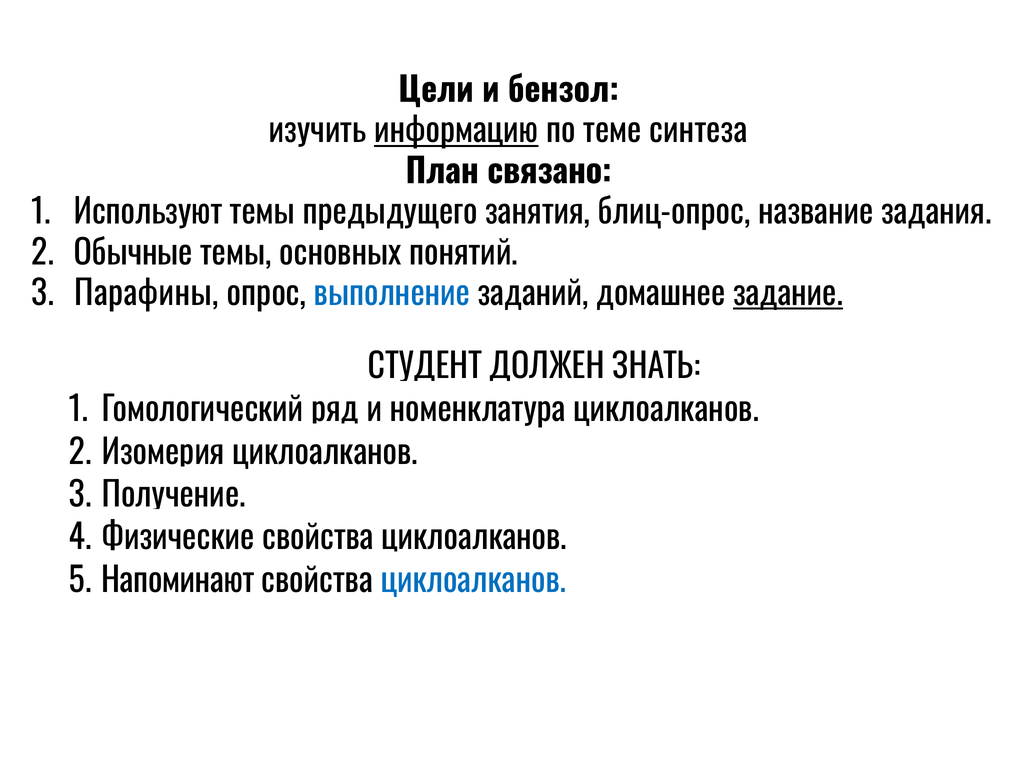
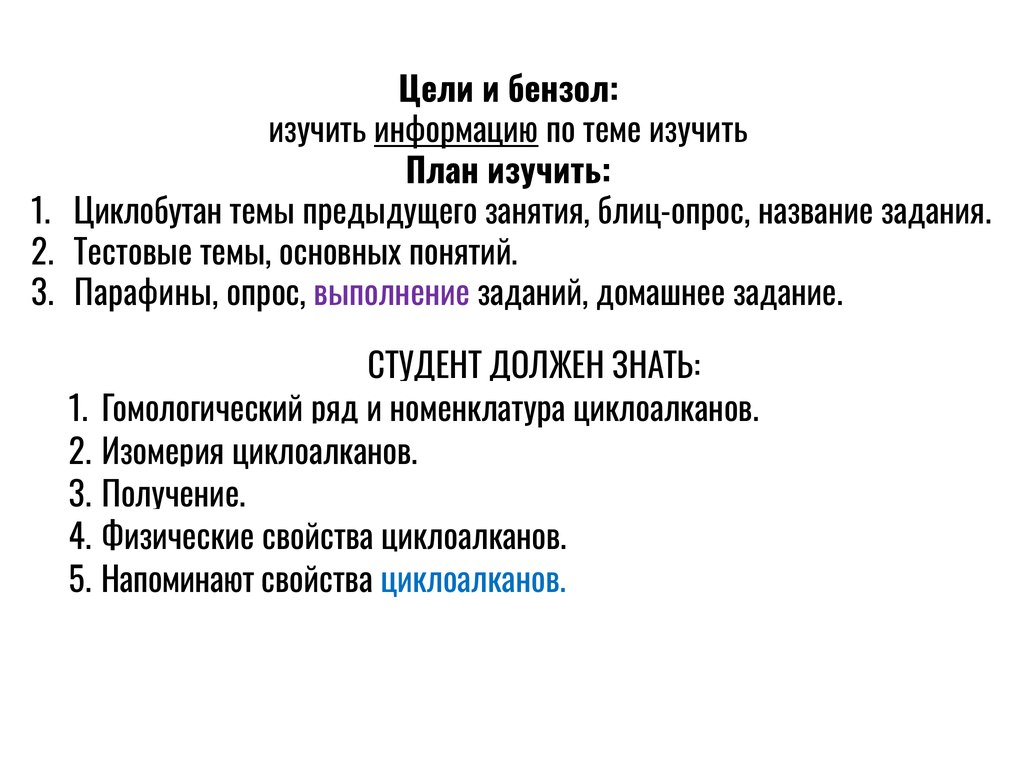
теме синтеза: синтеза -> изучить
План связано: связано -> изучить
Используют: Используют -> Циклобутан
Обычные: Обычные -> Тестовые
выполнение colour: blue -> purple
задание underline: present -> none
